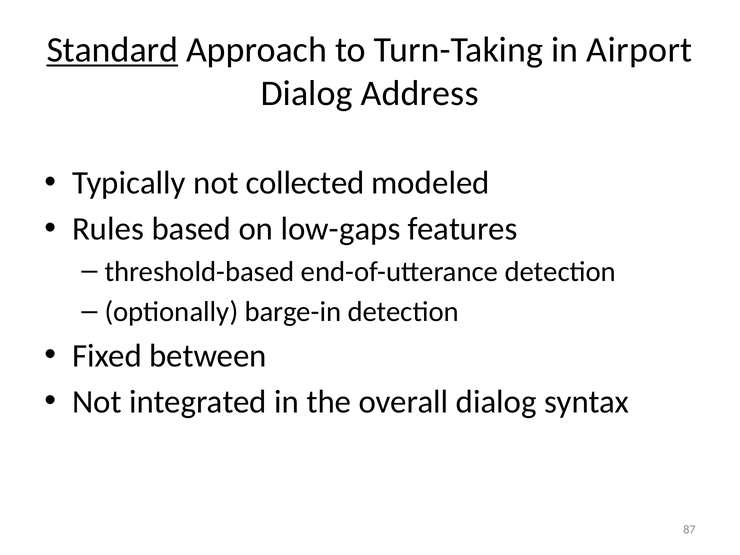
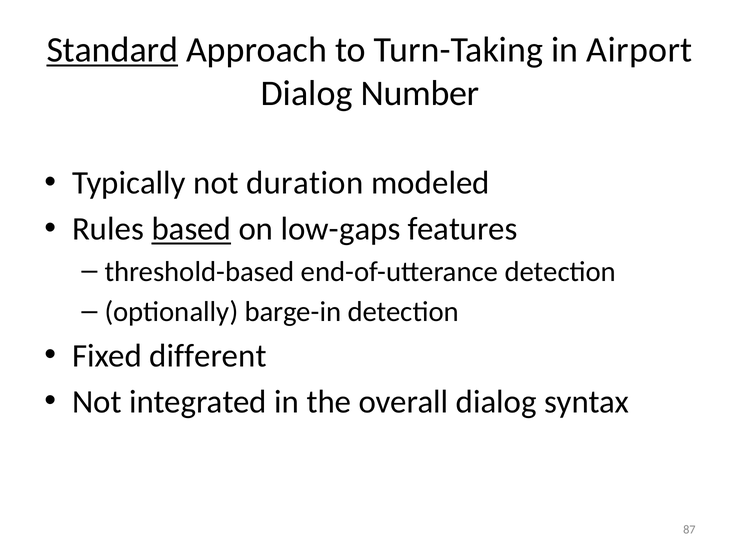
Address: Address -> Number
collected: collected -> duration
based underline: none -> present
between: between -> different
